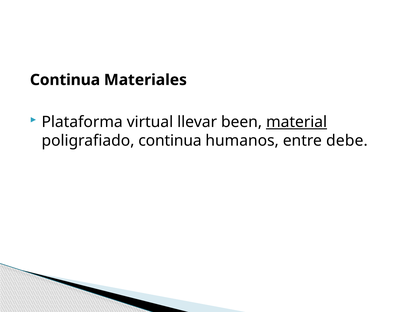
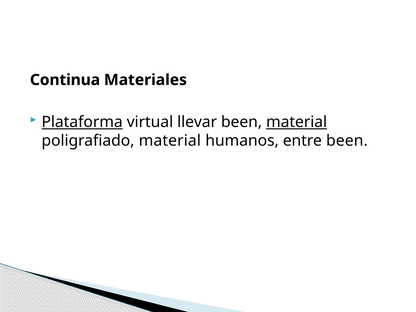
Plataforma underline: none -> present
poligrafiado continua: continua -> material
entre debe: debe -> been
